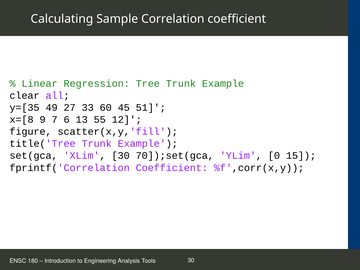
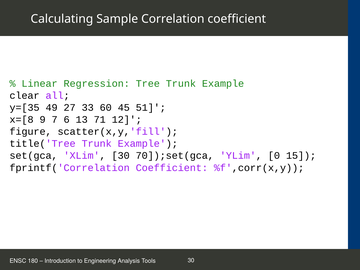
55: 55 -> 71
